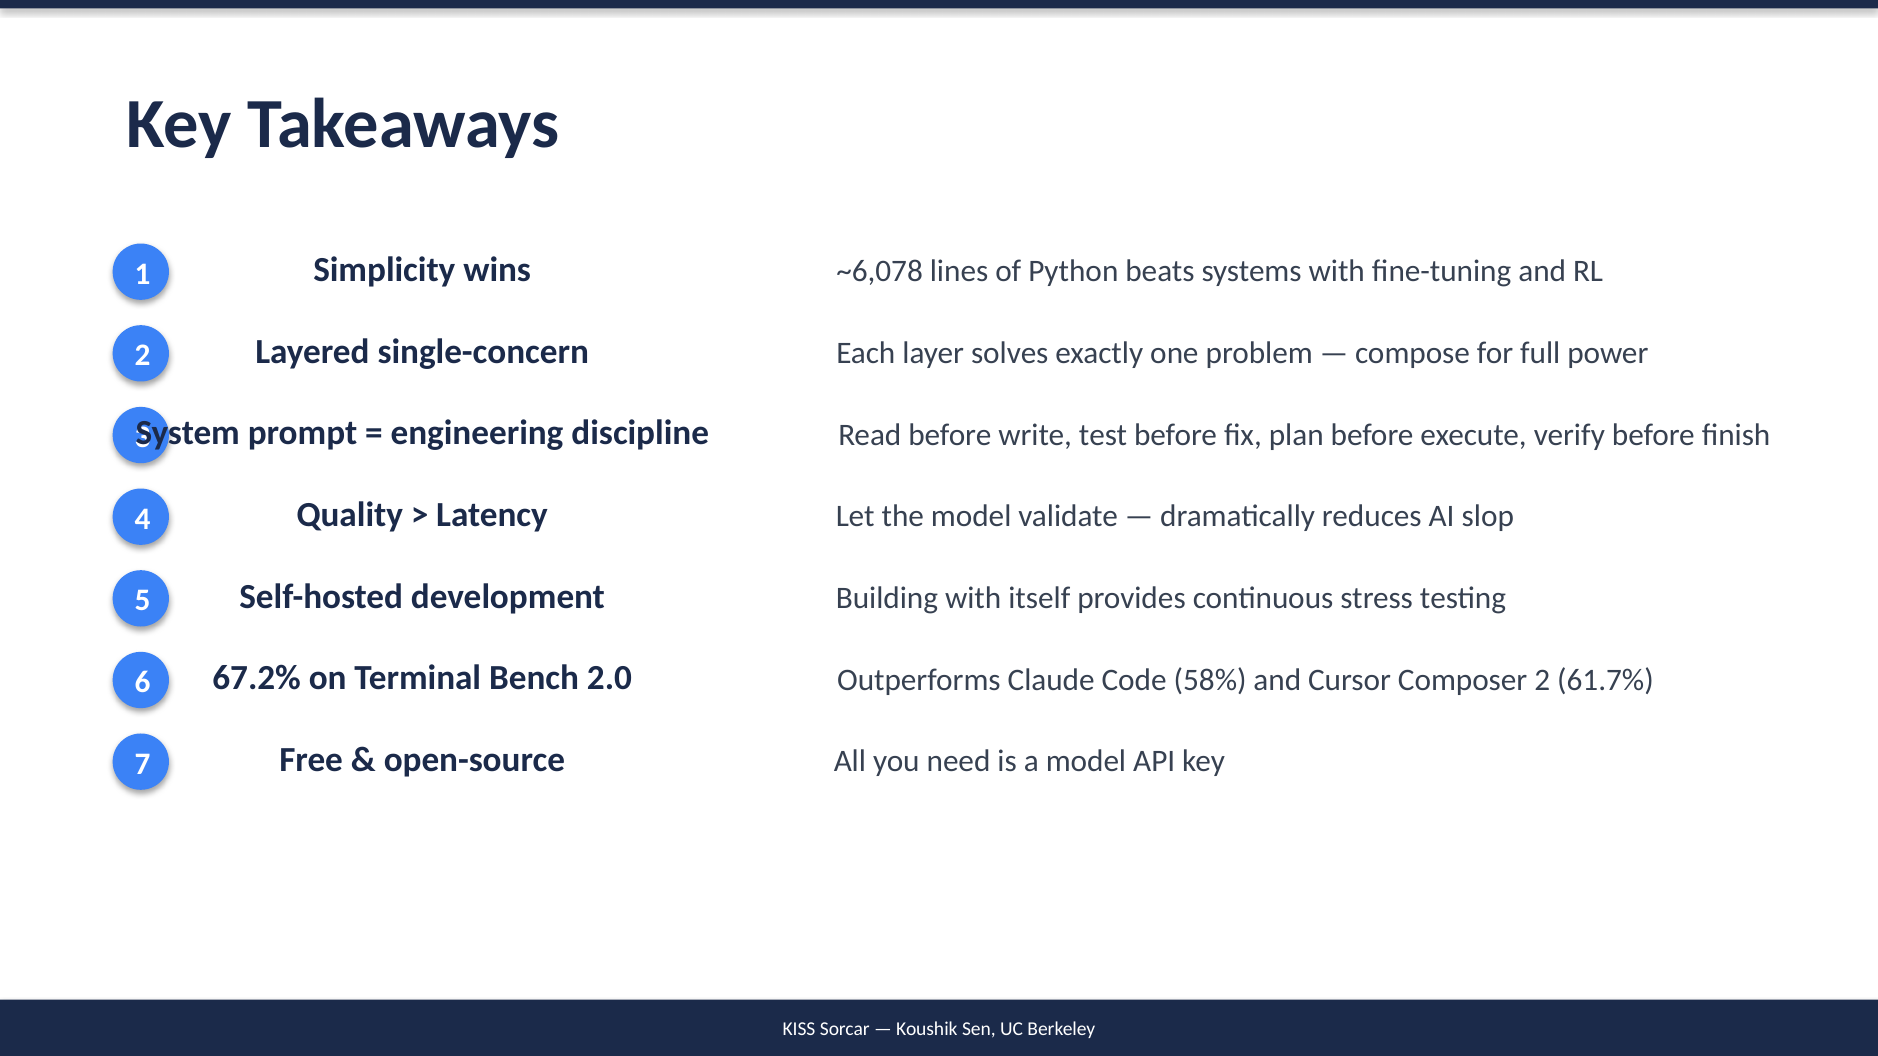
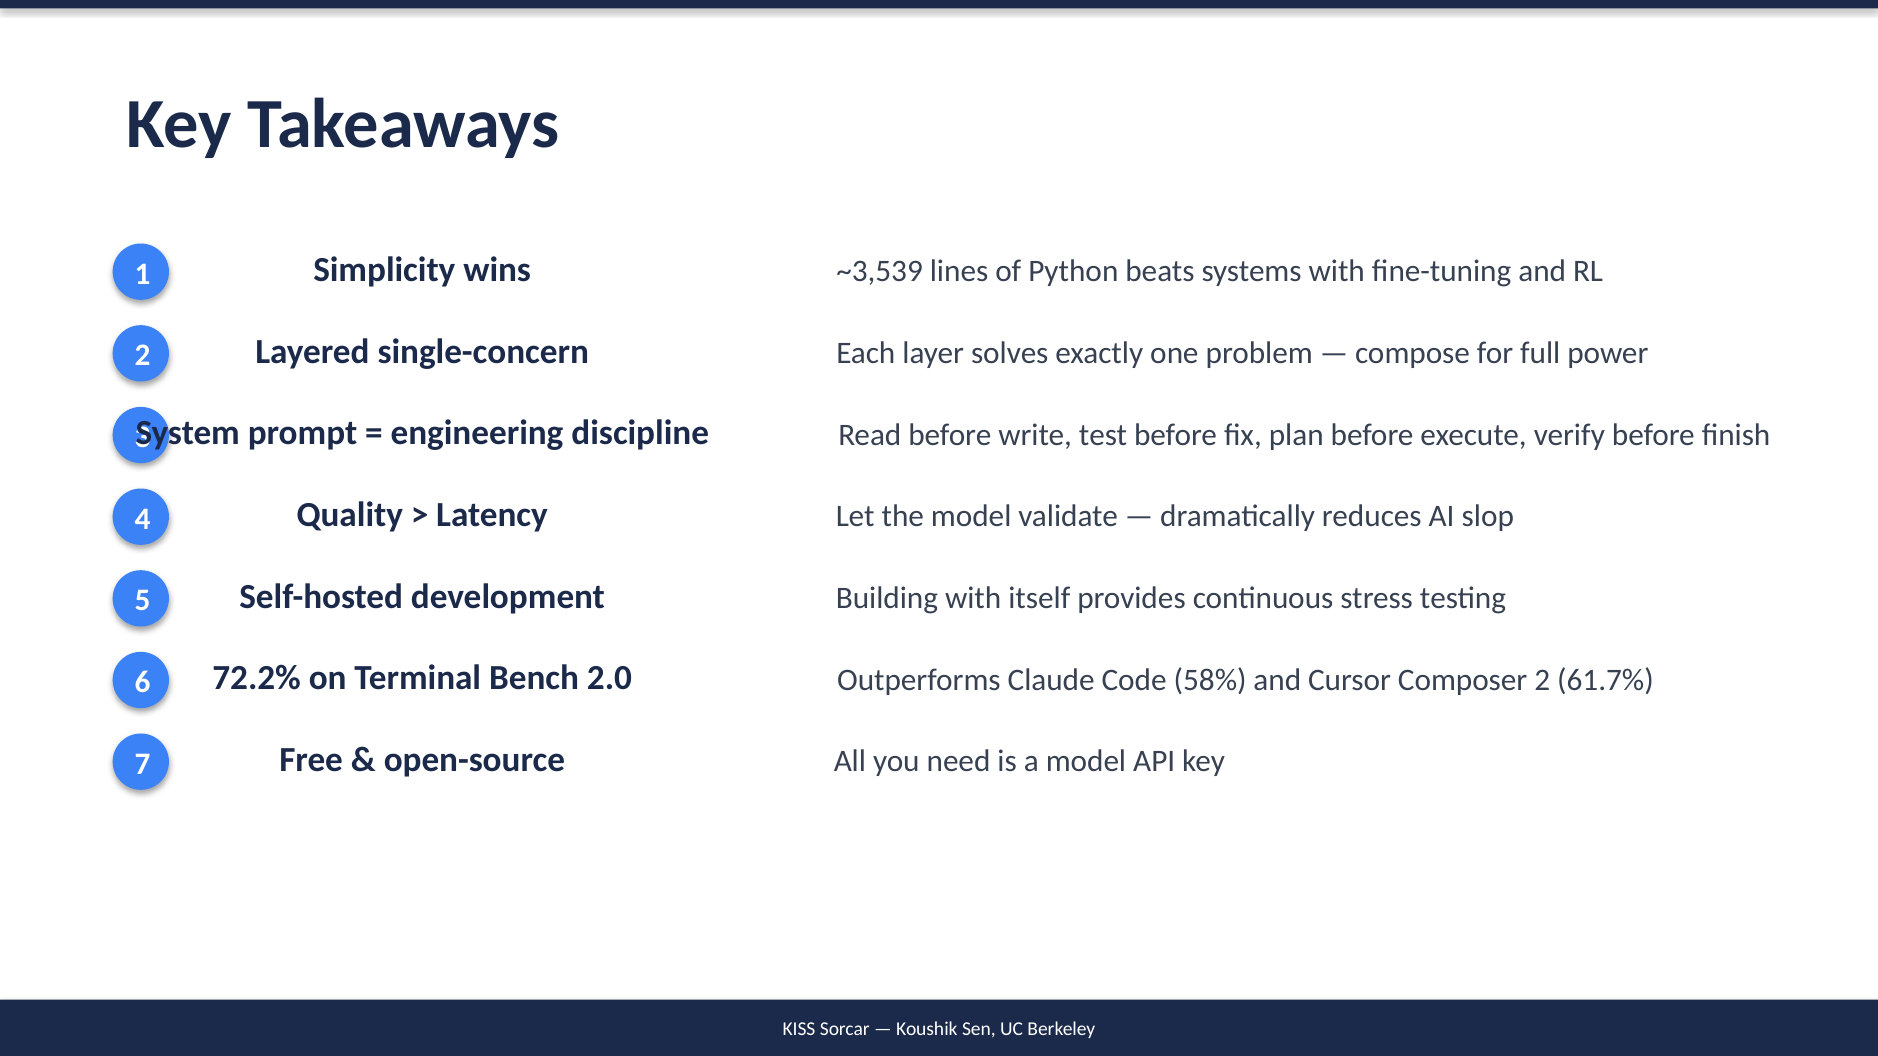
~6,078: ~6,078 -> ~3,539
67.2%: 67.2% -> 72.2%
